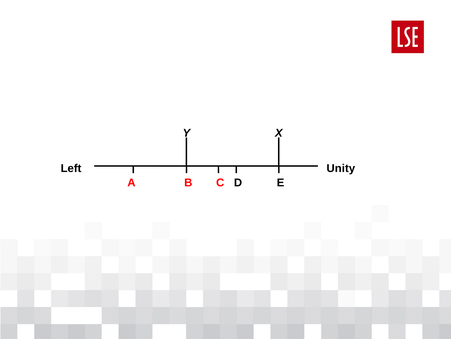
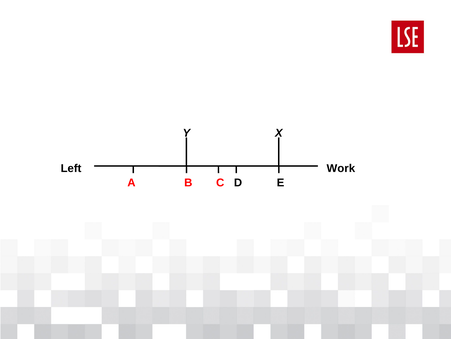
Unity: Unity -> Work
